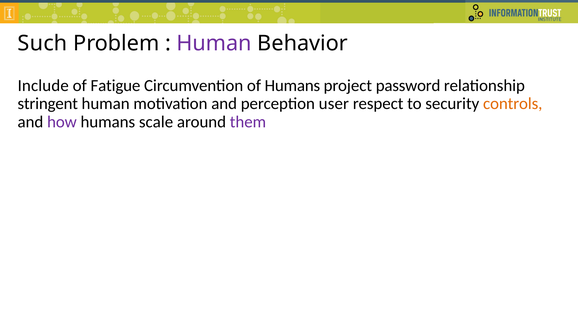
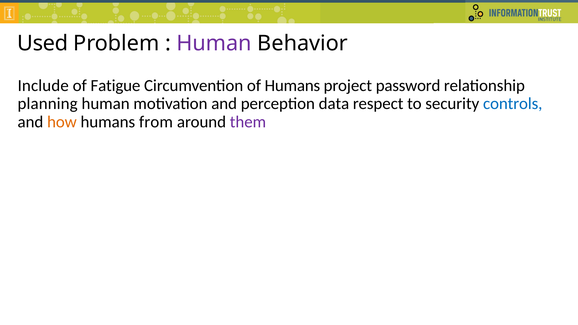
Such: Such -> Used
stringent: stringent -> planning
user: user -> data
controls colour: orange -> blue
how colour: purple -> orange
scale: scale -> from
